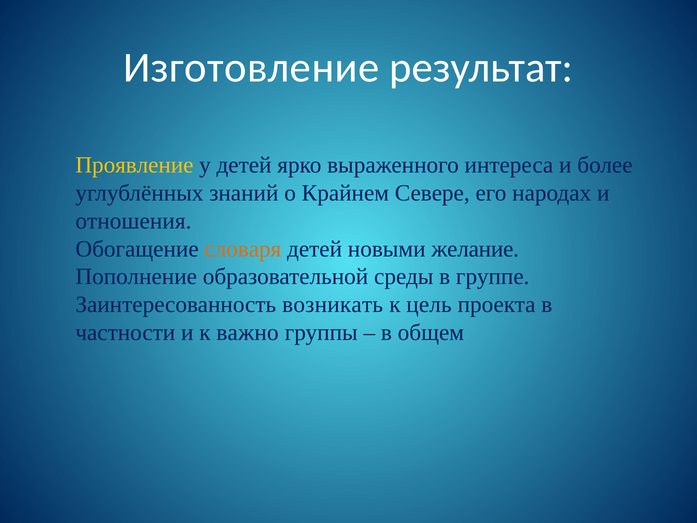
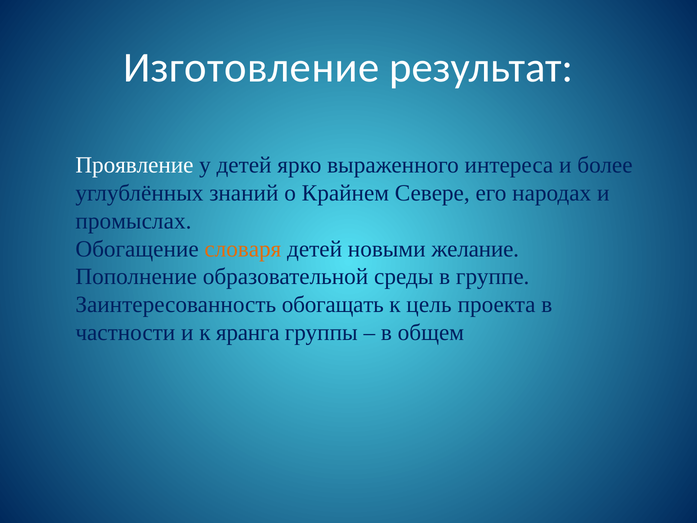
Проявление colour: yellow -> white
отношения: отношения -> промыслах
возникать: возникать -> обогащать
важно: важно -> яранга
